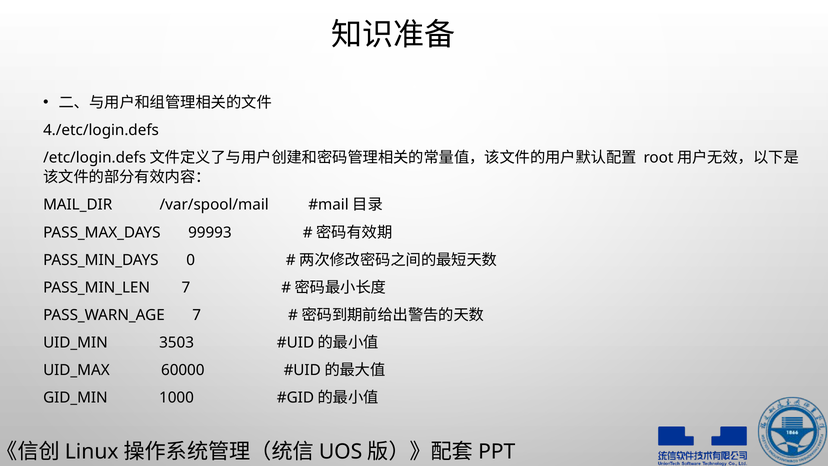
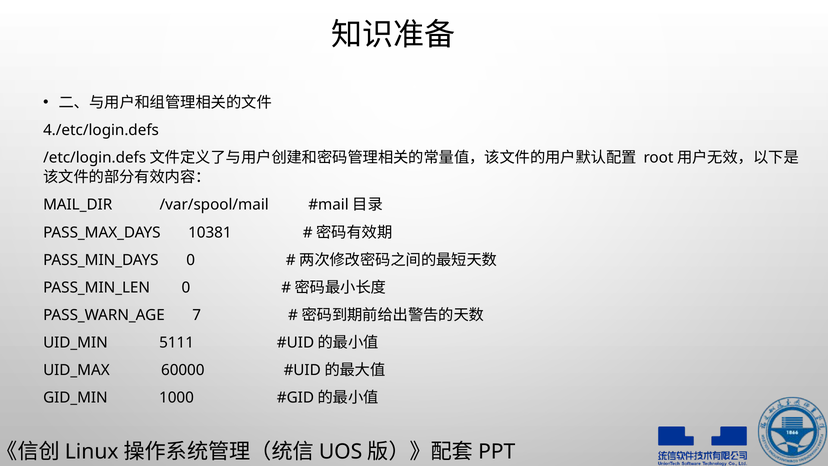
99993: 99993 -> 10381
PASS_MIN_LEN 7: 7 -> 0
3503: 3503 -> 5111
